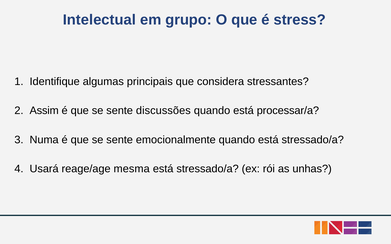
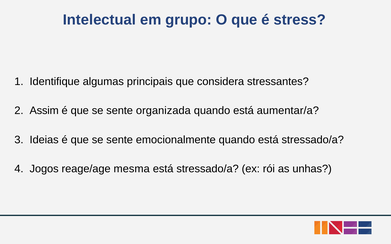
discussões: discussões -> organizada
processar/a: processar/a -> aumentar/a
Numa: Numa -> Ideias
Usará: Usará -> Jogos
